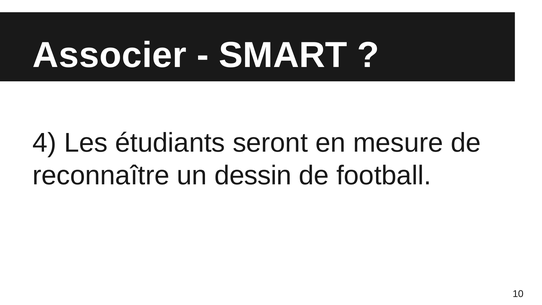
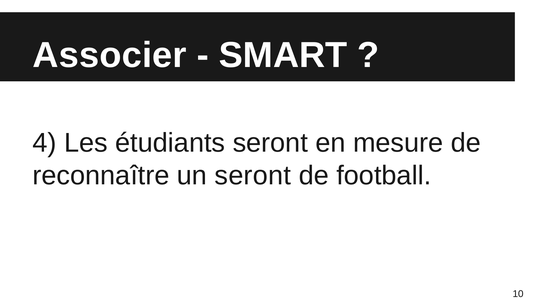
un dessin: dessin -> seront
